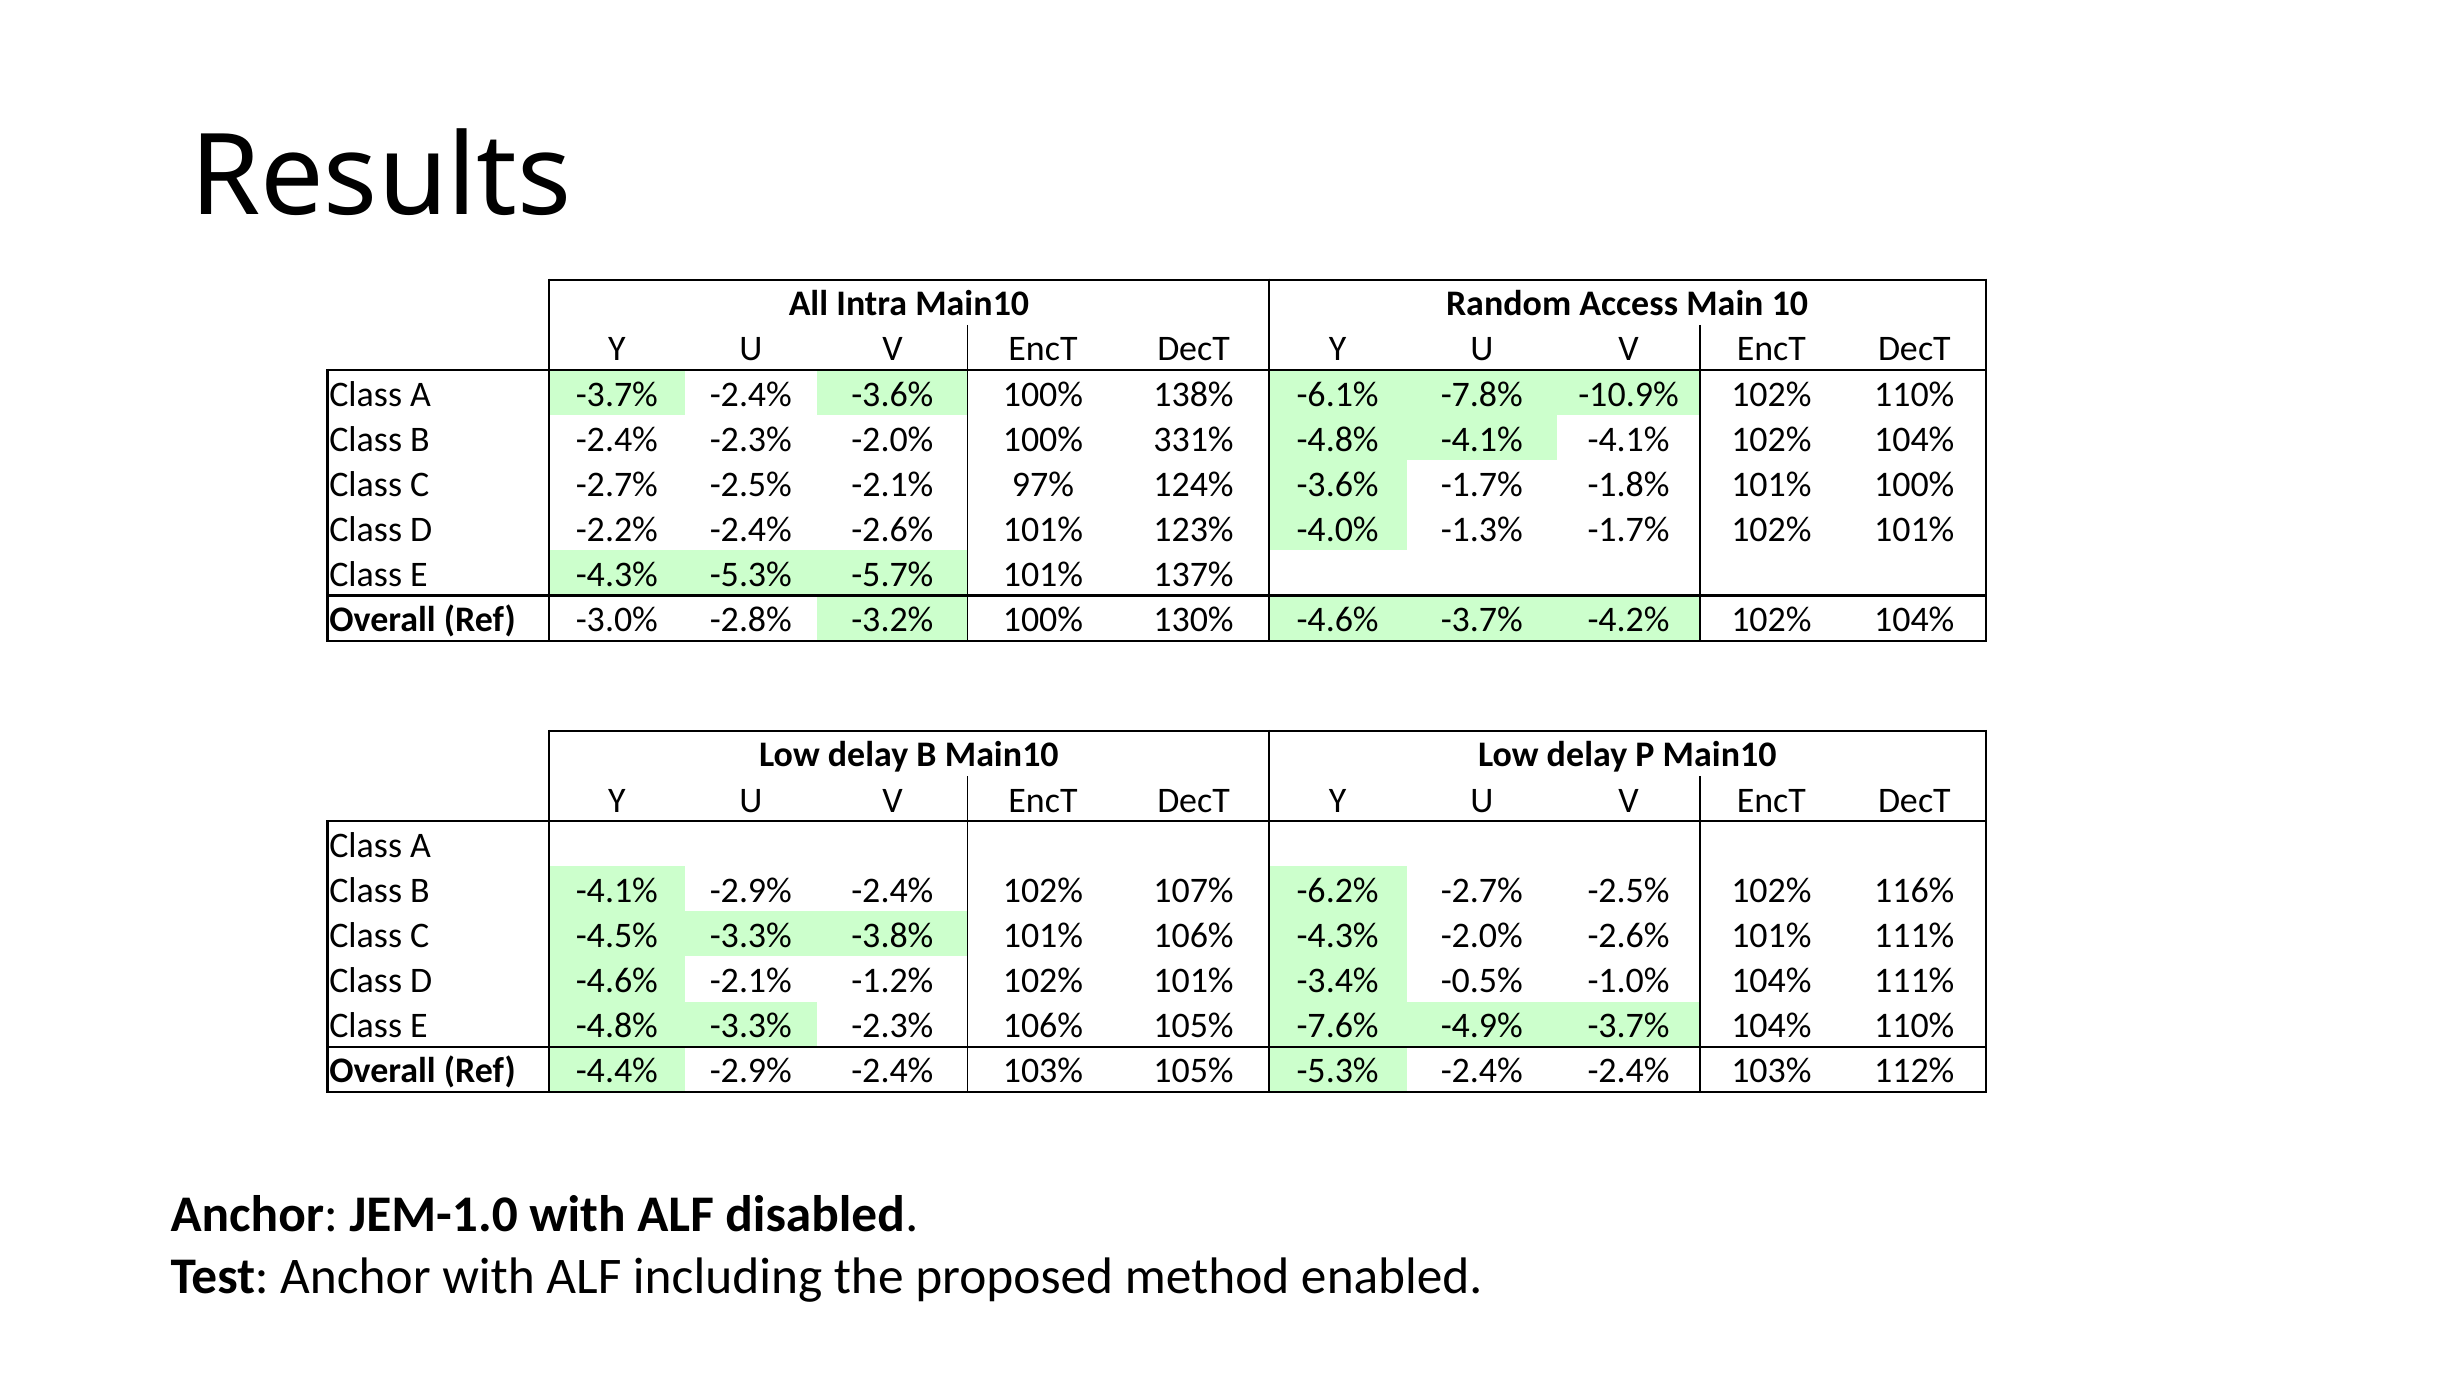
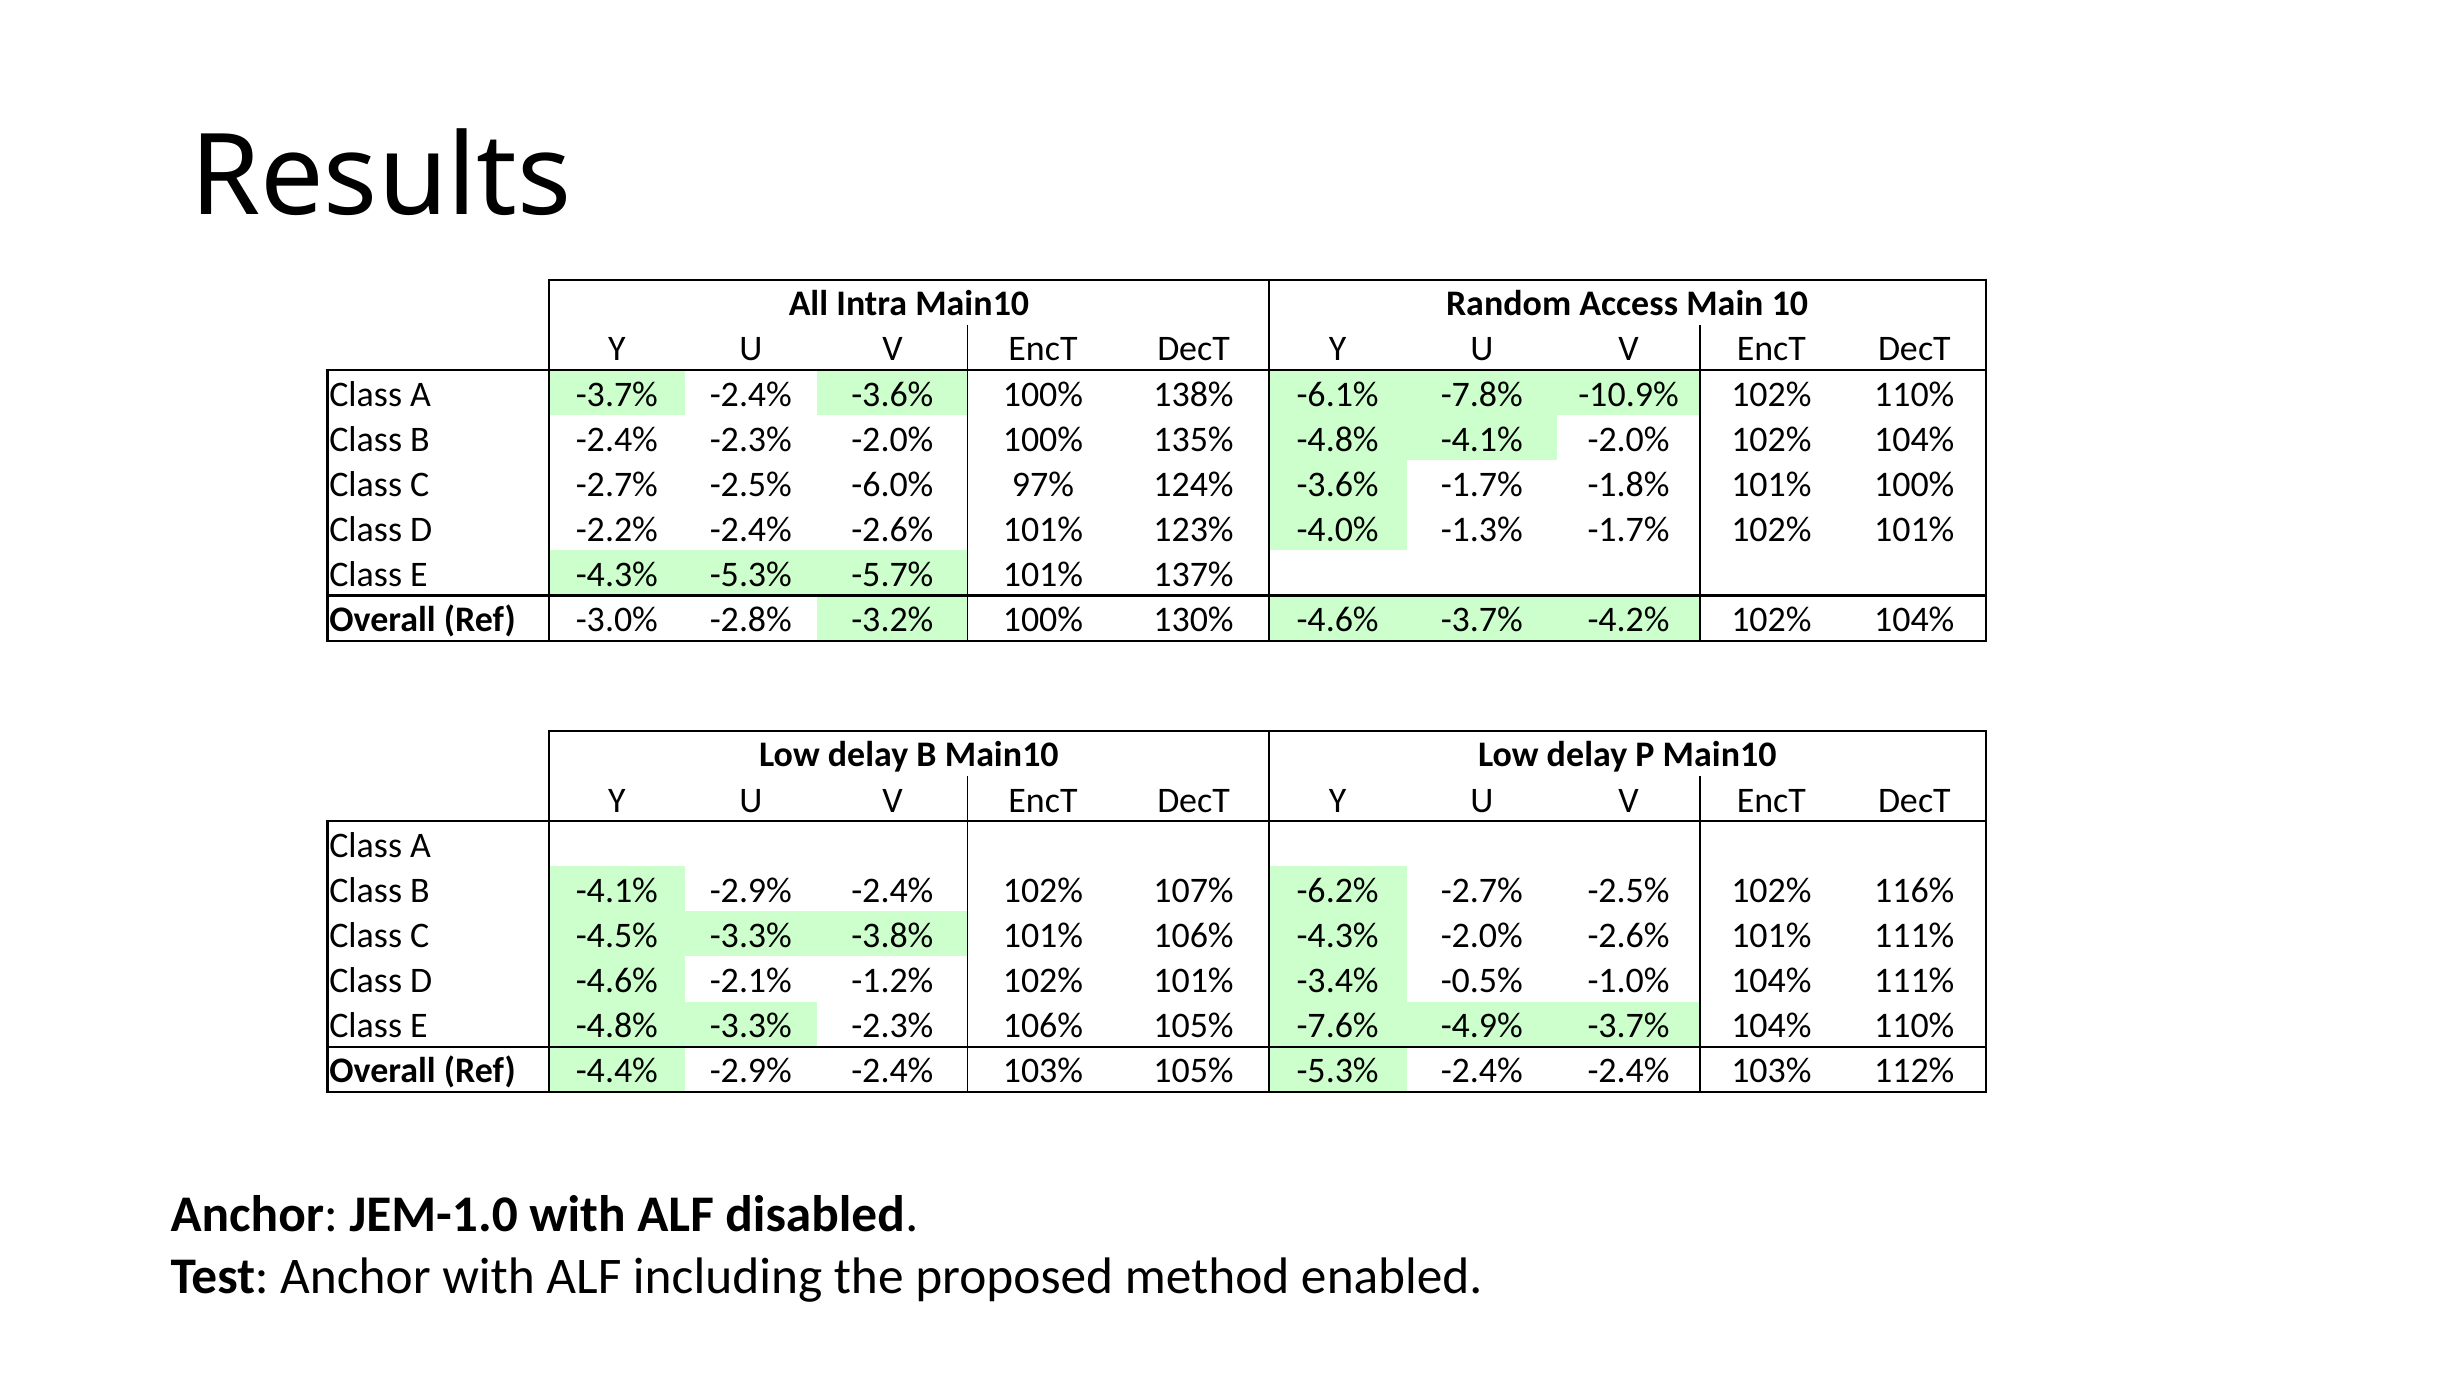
331%: 331% -> 135%
-4.1% -4.1%: -4.1% -> -2.0%
-2.5% -2.1%: -2.1% -> -6.0%
